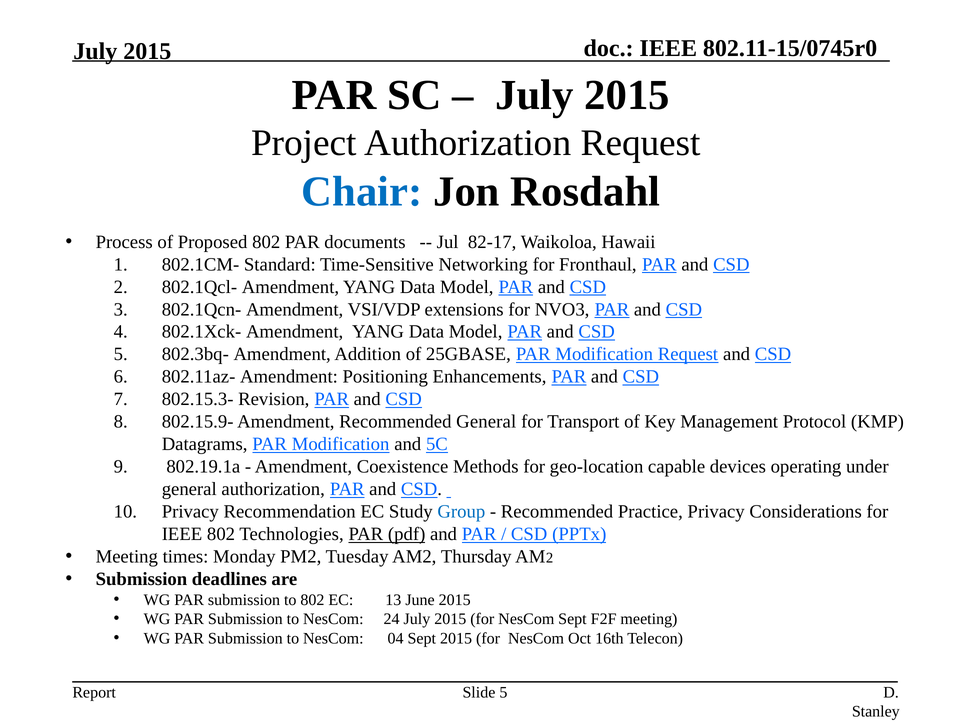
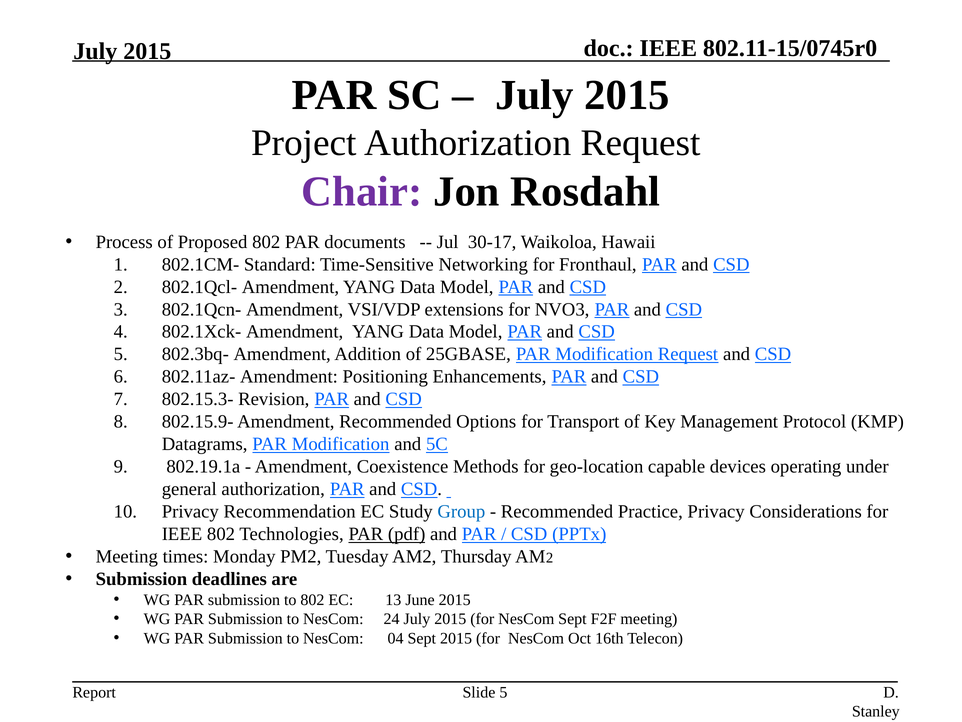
Chair colour: blue -> purple
82-17: 82-17 -> 30-17
Recommended General: General -> Options
